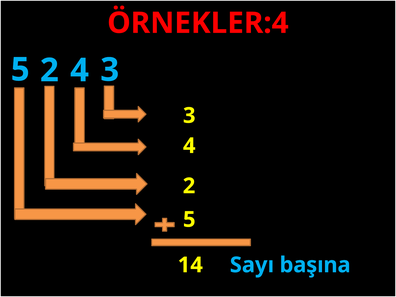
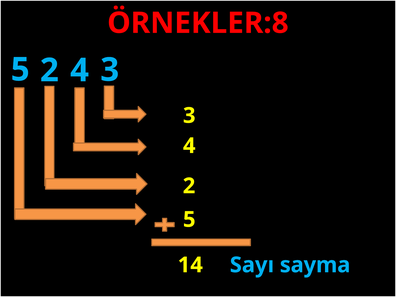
ÖRNEKLER:4: ÖRNEKLER:4 -> ÖRNEKLER:8
başına: başına -> sayma
